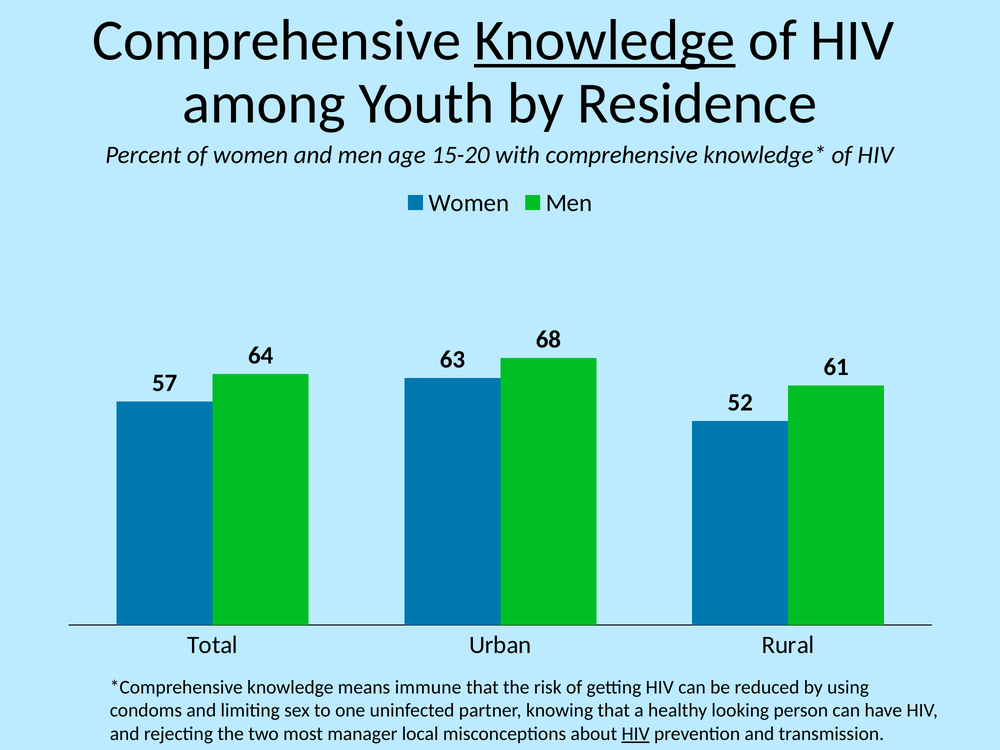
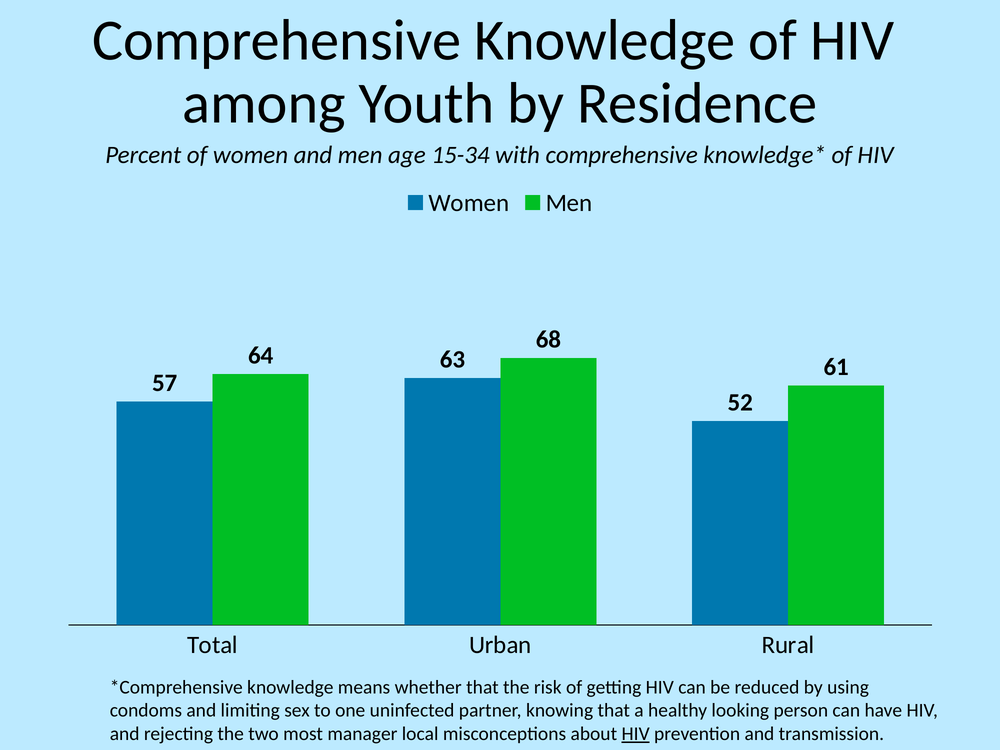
Knowledge at (605, 41) underline: present -> none
15-20: 15-20 -> 15-34
immune: immune -> whether
